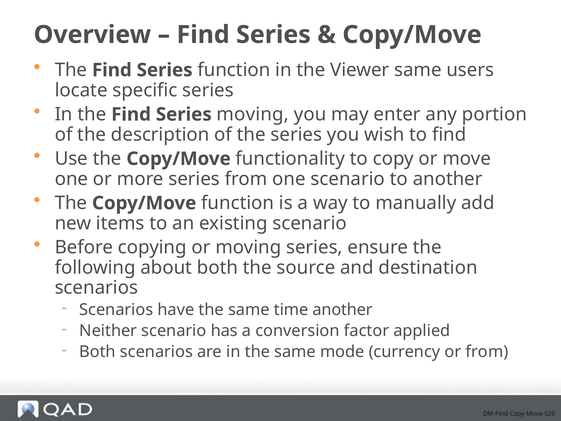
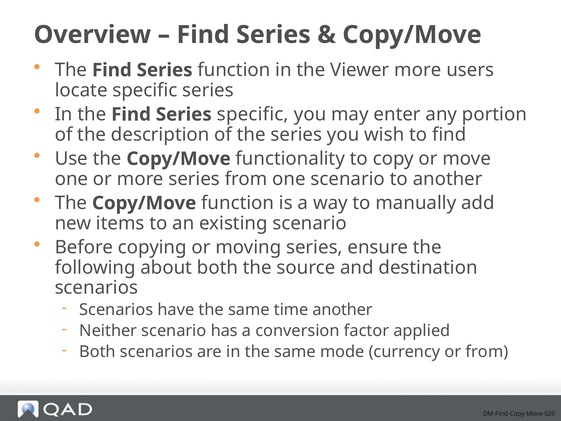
Viewer same: same -> more
Series moving: moving -> specific
